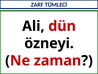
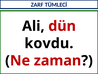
özneyi: özneyi -> kovdu
